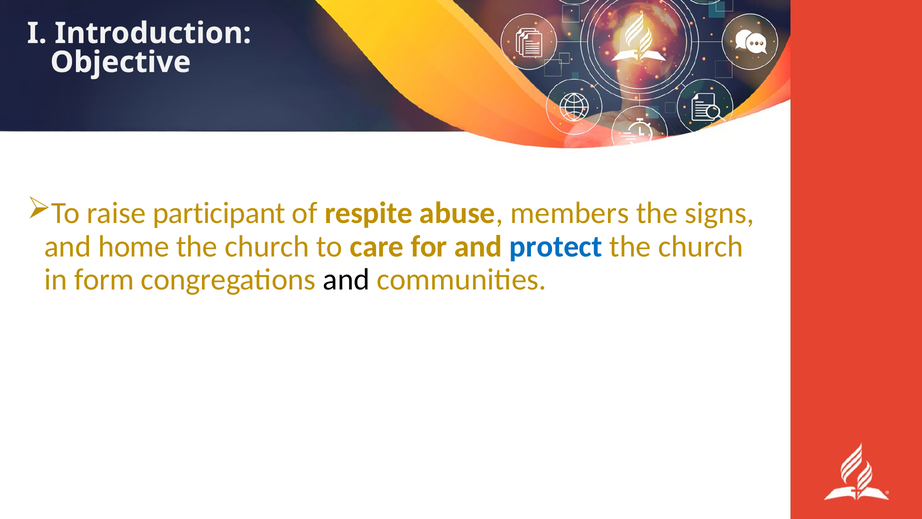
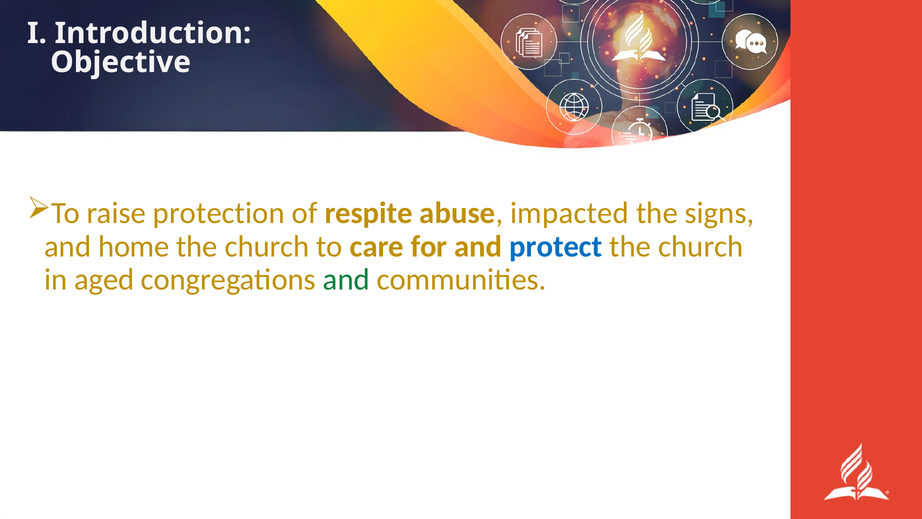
participant: participant -> protection
members: members -> impacted
form: form -> aged
and at (346, 280) colour: black -> green
